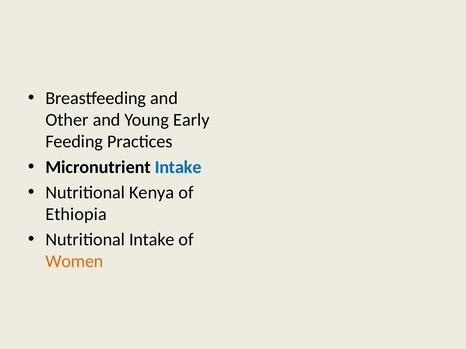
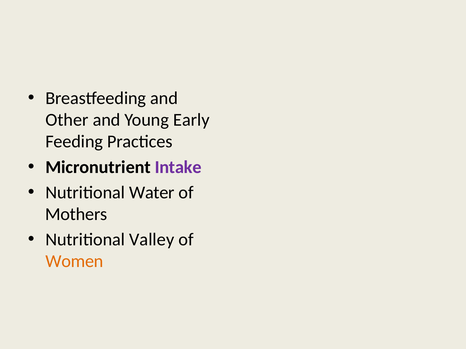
Intake at (178, 167) colour: blue -> purple
Kenya: Kenya -> Water
Ethiopia: Ethiopia -> Mothers
Nutritional Intake: Intake -> Valley
